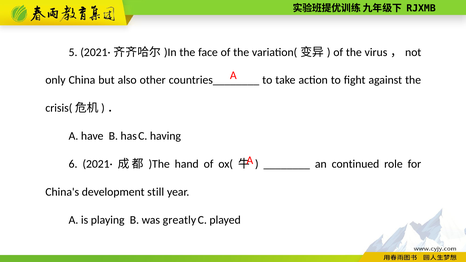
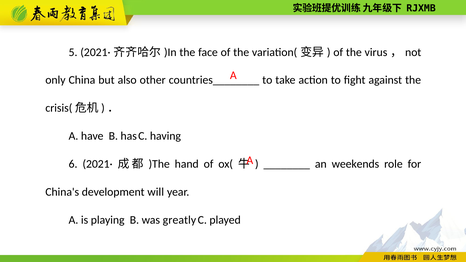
continued: continued -> weekends
still: still -> will
